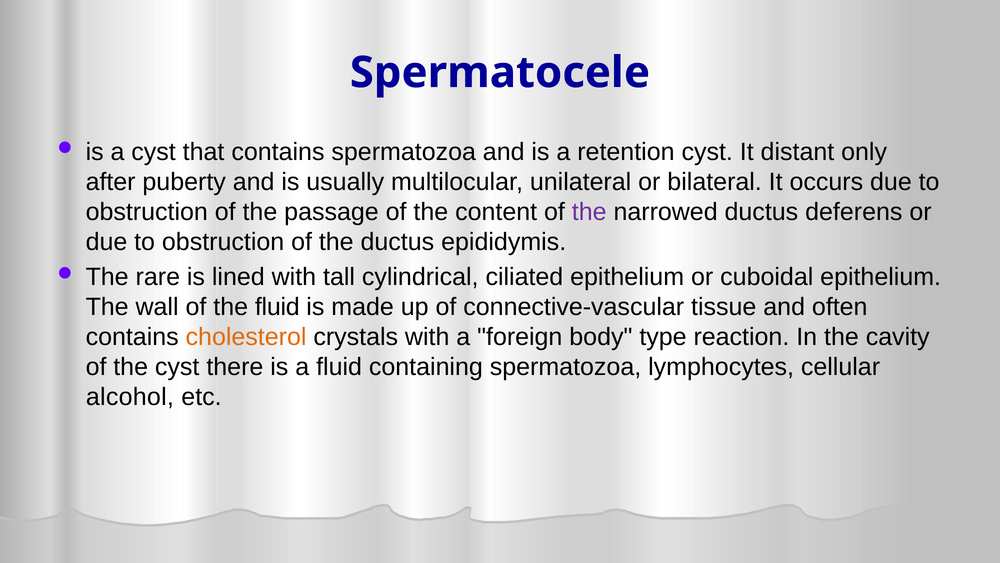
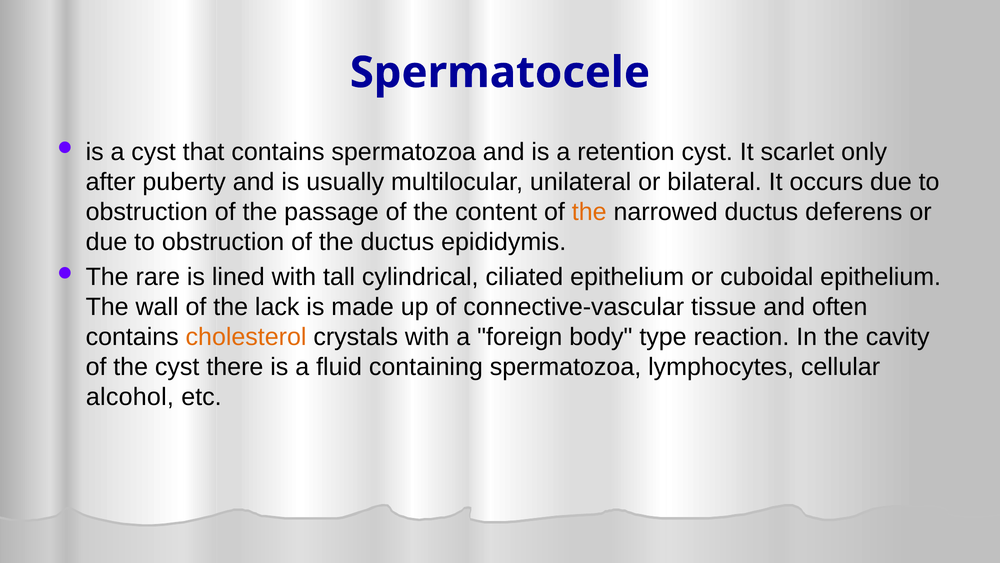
distant: distant -> scarlet
the at (589, 212) colour: purple -> orange
the fluid: fluid -> lack
